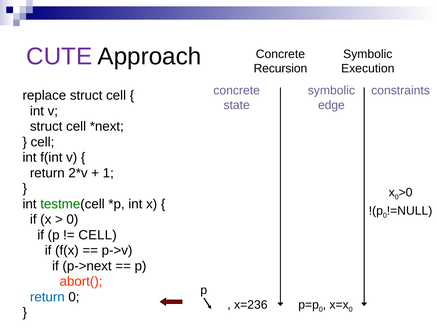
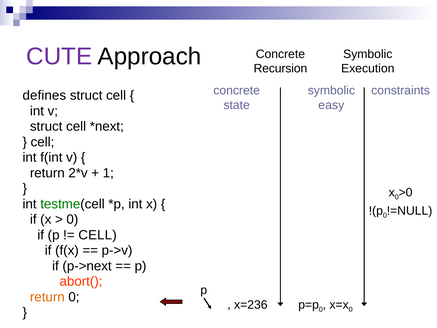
replace: replace -> defines
edge: edge -> easy
return at (47, 297) colour: blue -> orange
